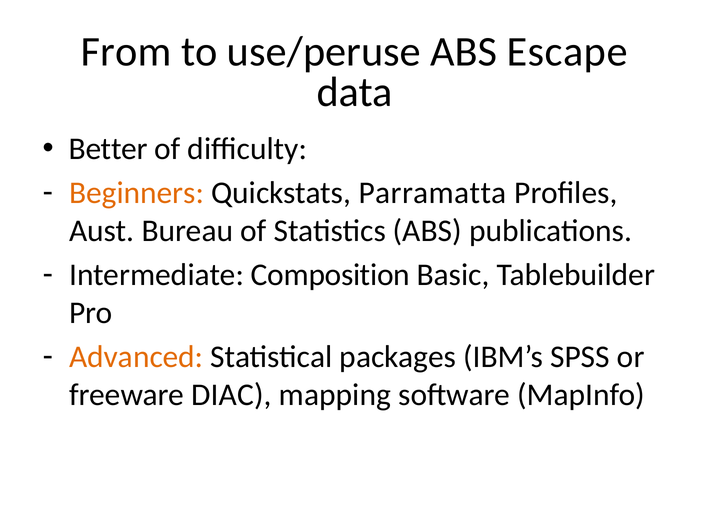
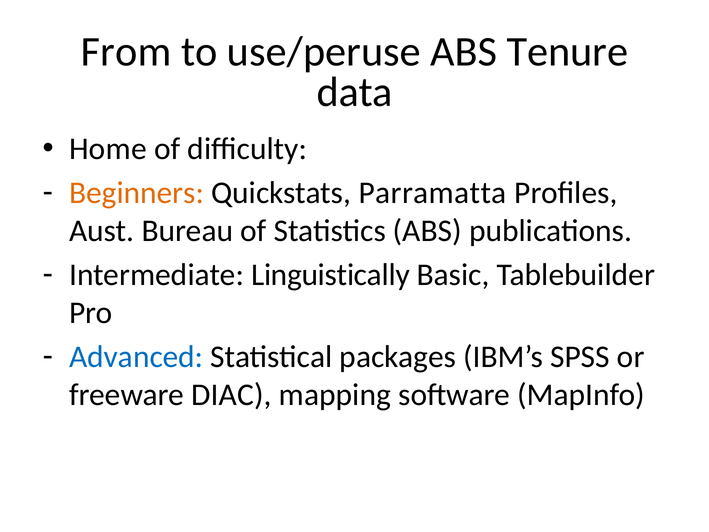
Escape: Escape -> Tenure
Better: Better -> Home
Composition: Composition -> Linguistically
Advanced colour: orange -> blue
